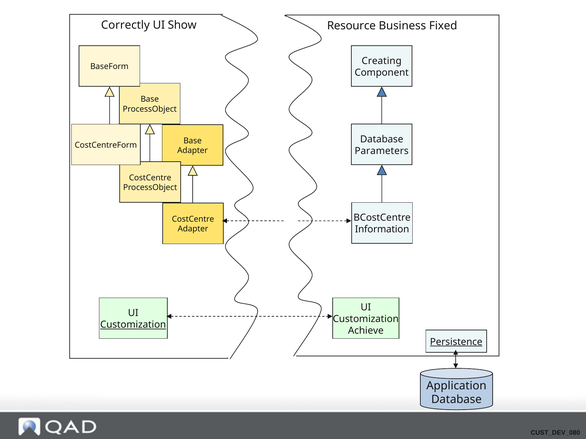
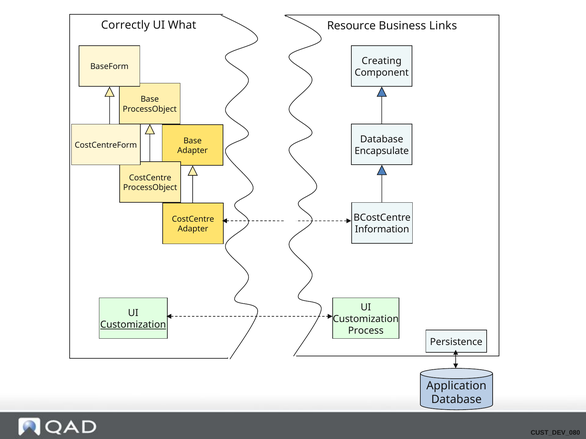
Show: Show -> What
Fixed: Fixed -> Links
Parameters: Parameters -> Encapsulate
Achieve: Achieve -> Process
Persistence underline: present -> none
